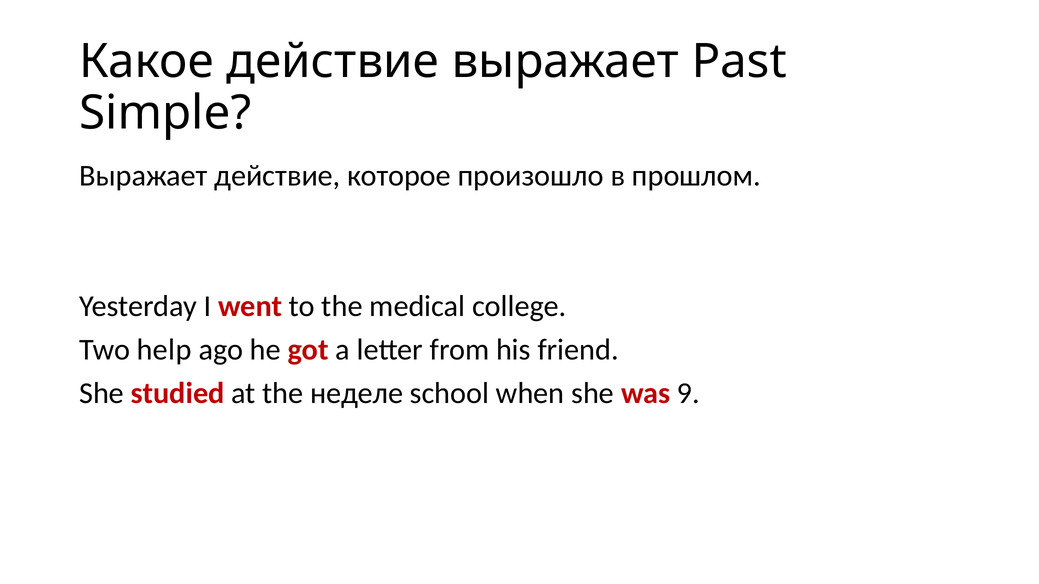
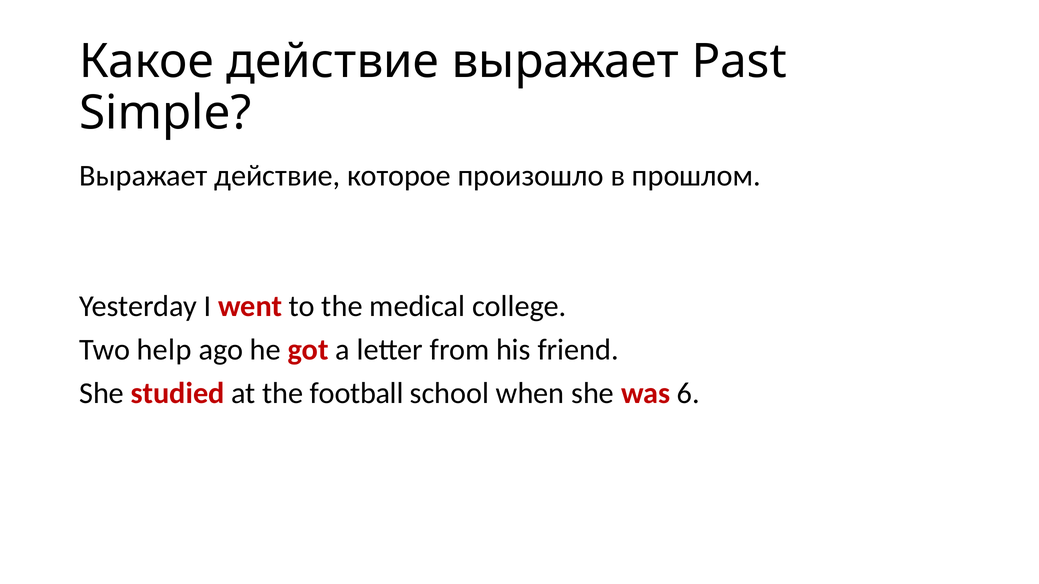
неделе: неделе -> football
9: 9 -> 6
